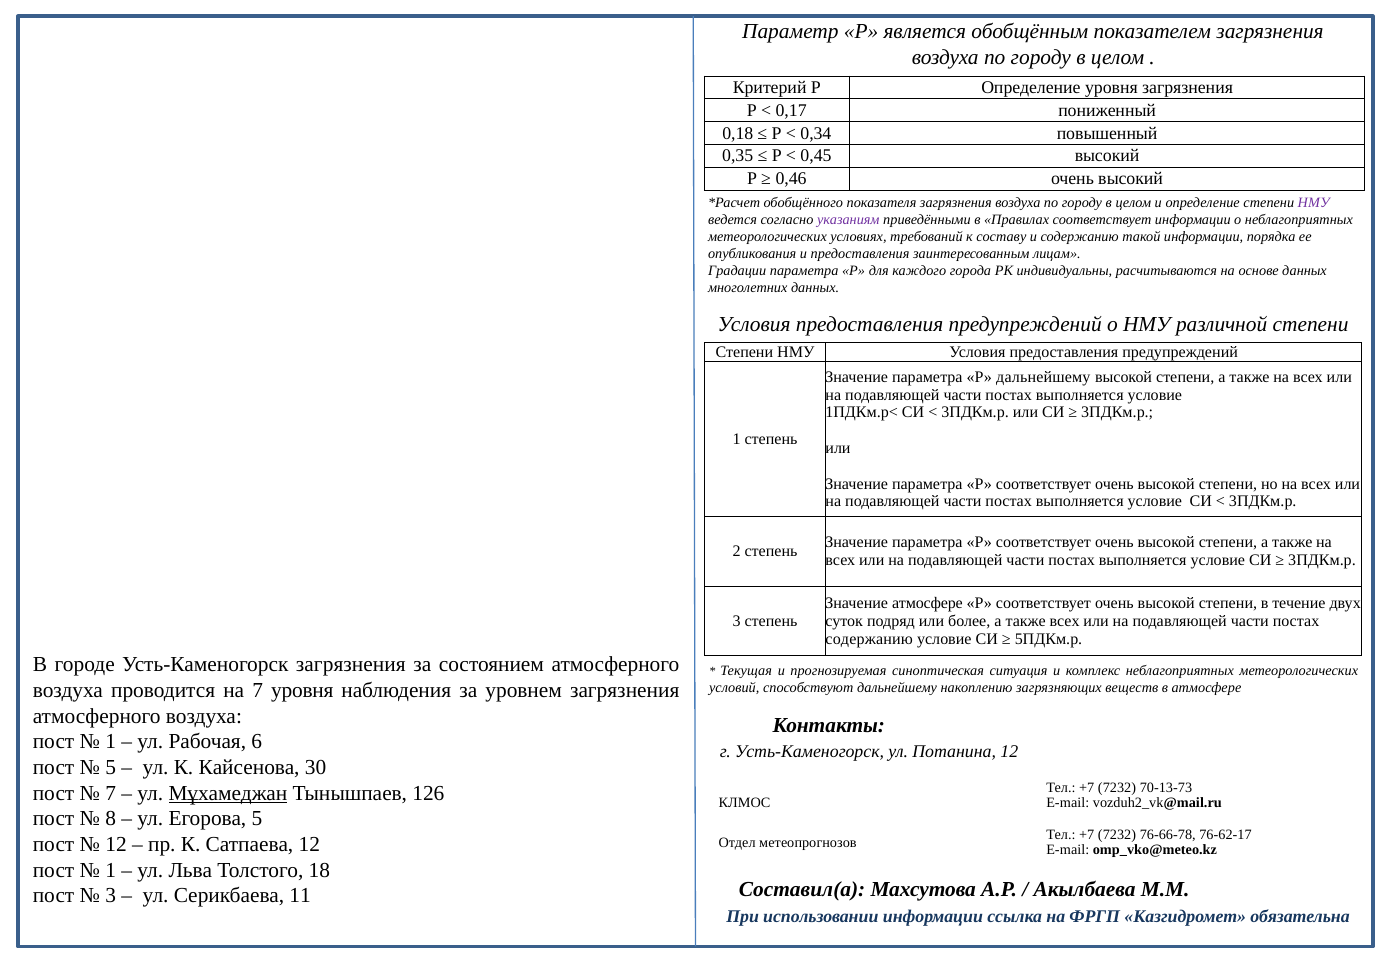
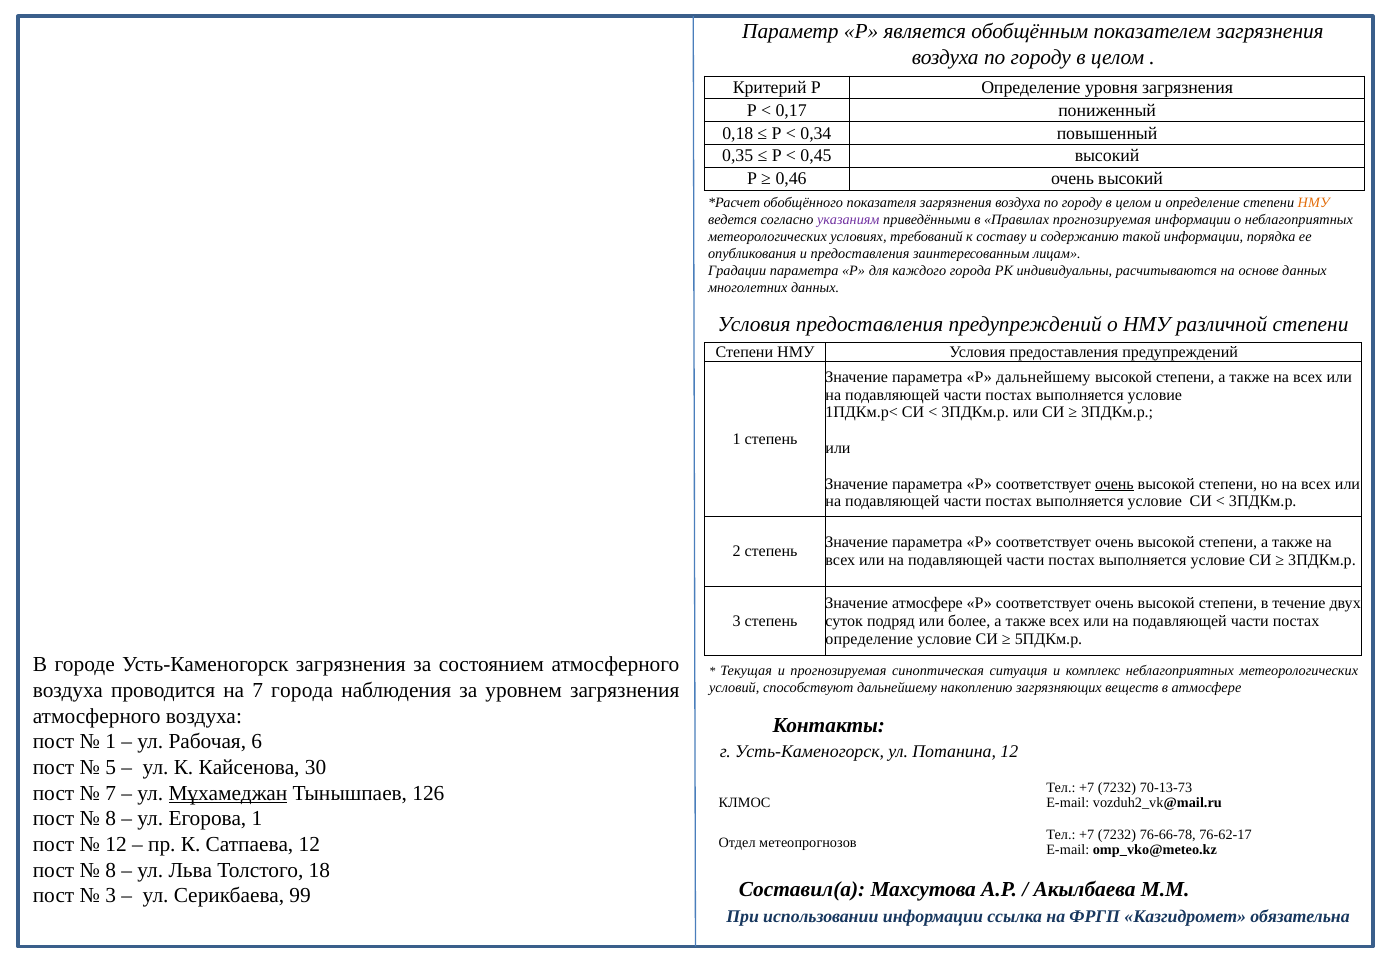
НМУ at (1314, 203) colour: purple -> orange
Правилах соответствует: соответствует -> прогнозируемая
очень at (1114, 484) underline: none -> present
содержанию at (869, 639): содержанию -> определение
7 уровня: уровня -> города
Егорова 5: 5 -> 1
1 at (111, 870): 1 -> 8
11: 11 -> 99
